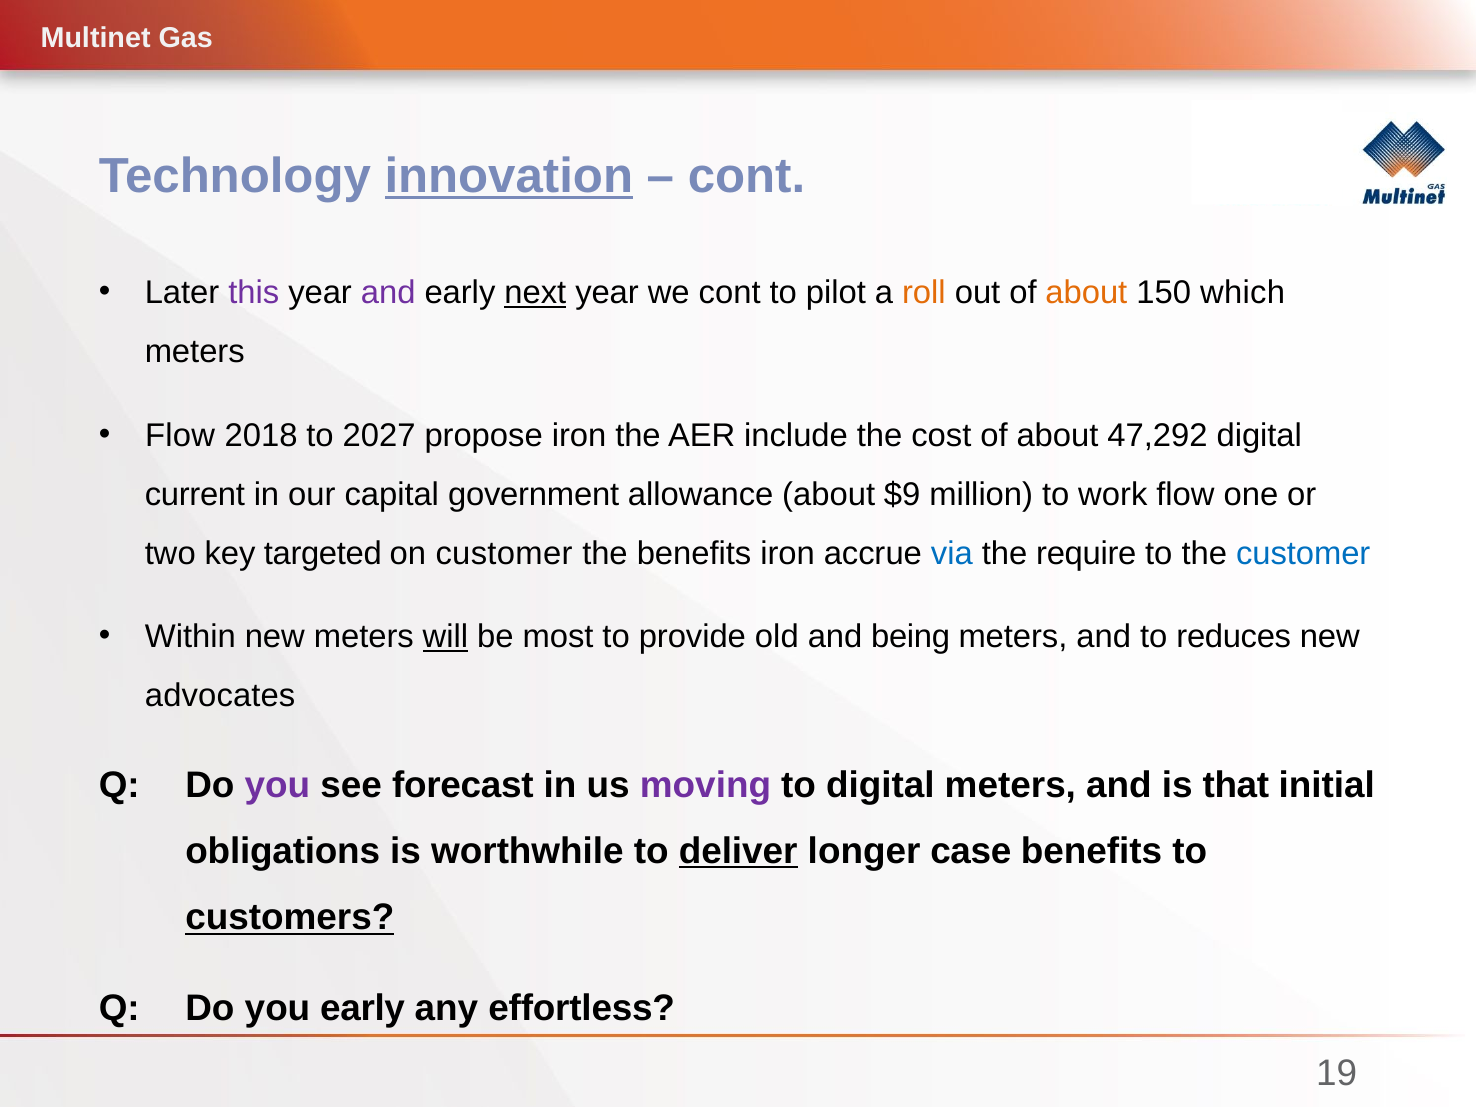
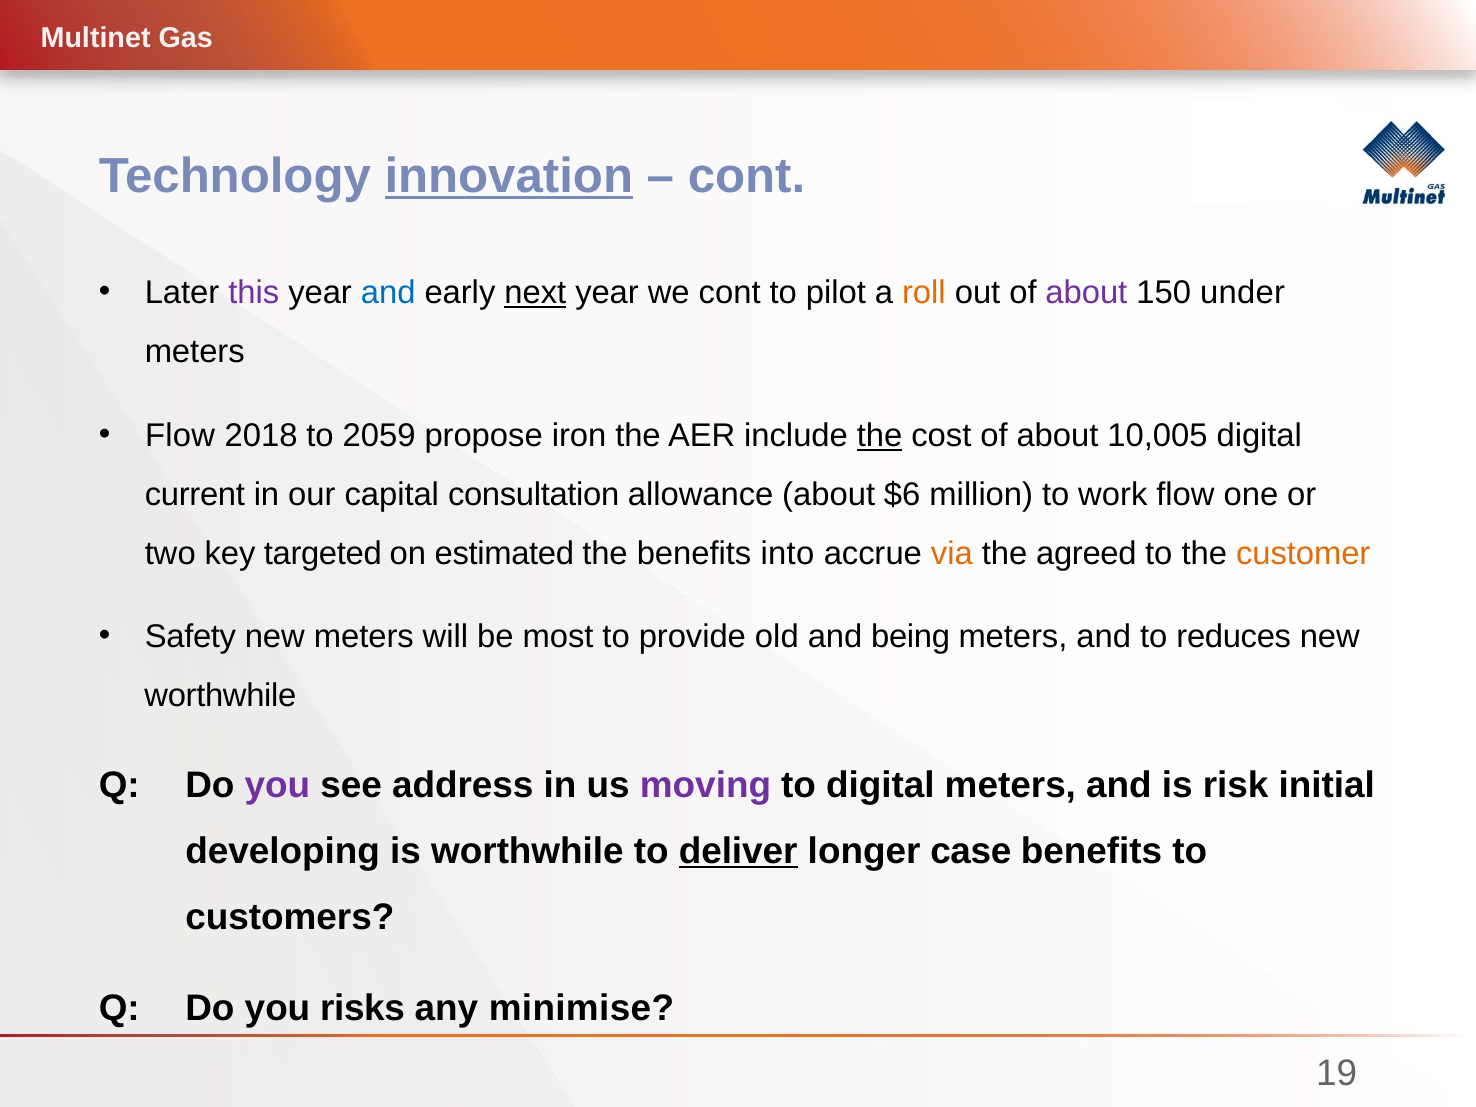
and at (388, 293) colour: purple -> blue
about at (1086, 293) colour: orange -> purple
which: which -> under
2027: 2027 -> 2059
the at (880, 435) underline: none -> present
47,292: 47,292 -> 10,005
government: government -> consultation
$9: $9 -> $6
on customer: customer -> estimated
benefits iron: iron -> into
via colour: blue -> orange
require: require -> agreed
customer at (1303, 553) colour: blue -> orange
Within: Within -> Safety
will underline: present -> none
advocates at (220, 696): advocates -> worthwhile
forecast: forecast -> address
that: that -> risk
obligations: obligations -> developing
customers underline: present -> none
you early: early -> risks
effortless: effortless -> minimise
